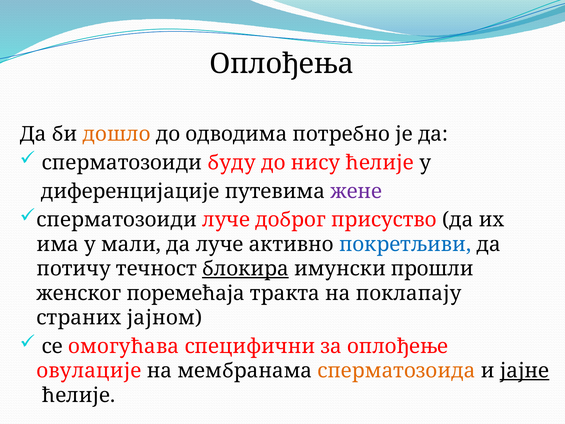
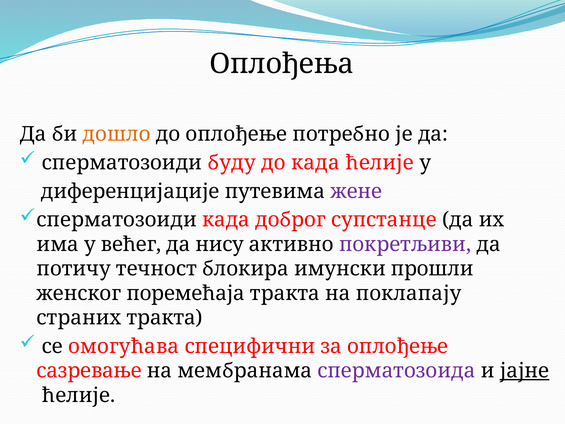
до одводима: одводима -> оплођење
до нису: нису -> када
сперматозоиди луче: луче -> када
присуство: присуство -> супстанце
мали: мали -> већег
да луче: луче -> нису
покретљиви colour: blue -> purple
блокира underline: present -> none
страних јајном: јајном -> тракта
овулације: овулације -> сазревање
сперматозоида colour: orange -> purple
